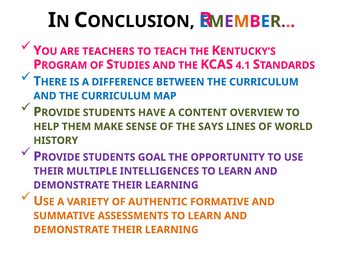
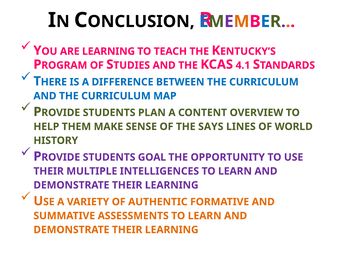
ARE TEACHERS: TEACHERS -> LEARNING
HAVE: HAVE -> PLAN
